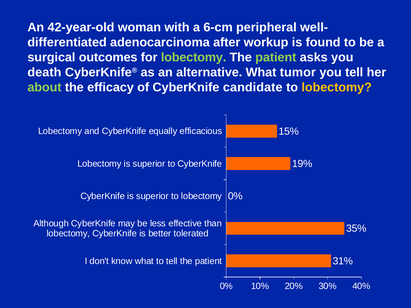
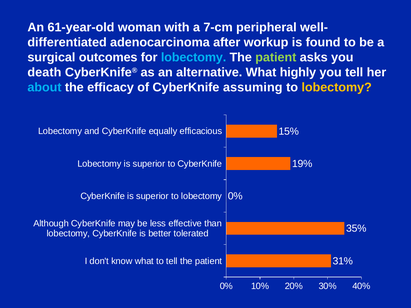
42-year-old: 42-year-old -> 61-year-old
6-cm: 6-cm -> 7-cm
lobectomy at (194, 57) colour: light green -> light blue
tumor: tumor -> highly
about colour: light green -> light blue
candidate: candidate -> assuming
